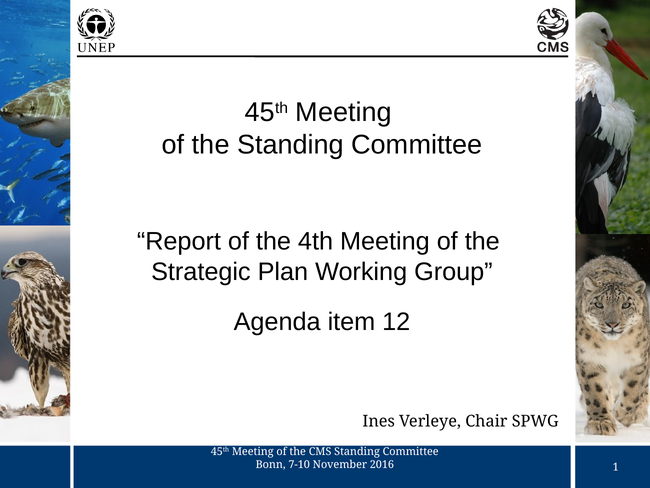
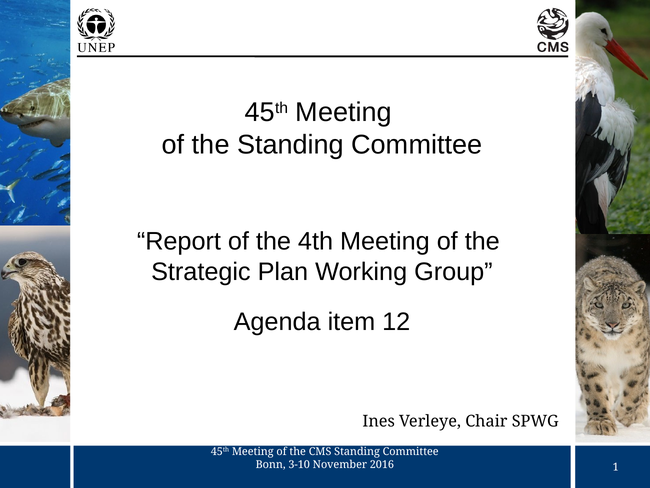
7-10: 7-10 -> 3-10
